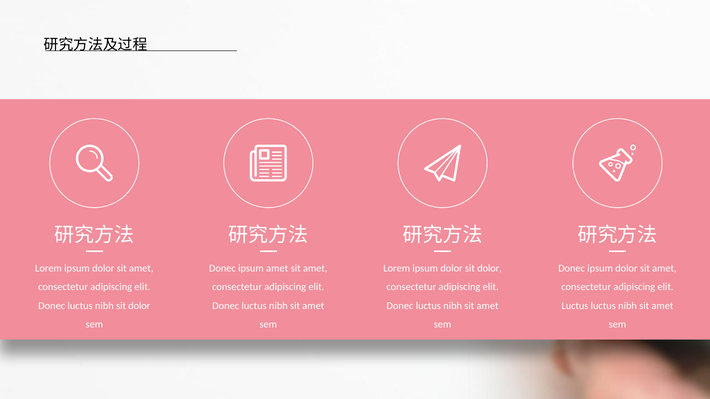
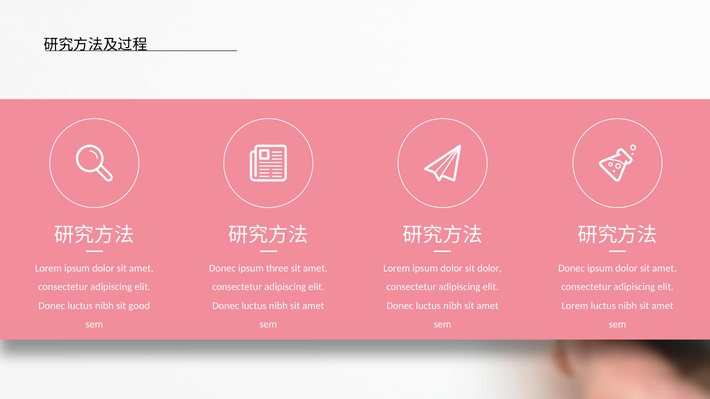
ipsum amet: amet -> three
nibh sit dolor: dolor -> good
Luctus at (575, 306): Luctus -> Lorem
